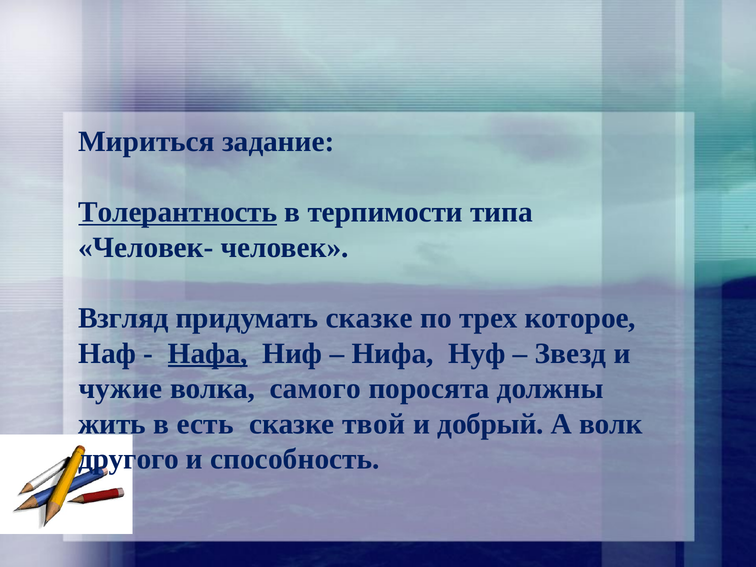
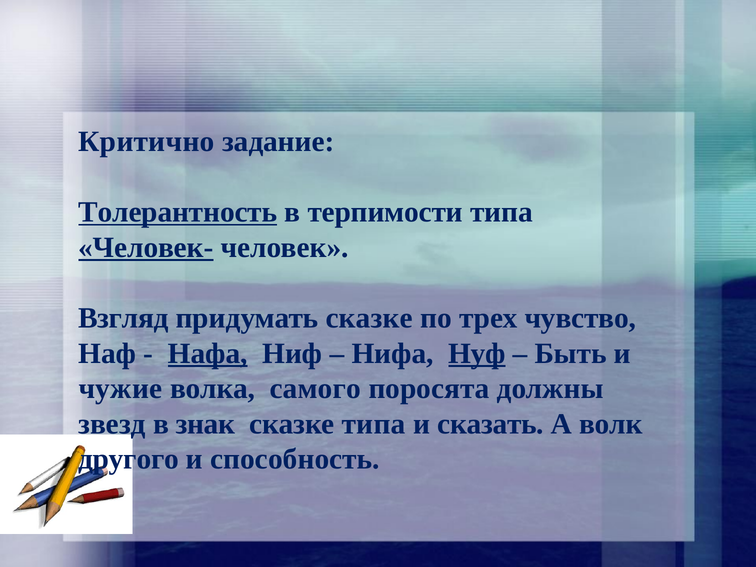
Мириться: Мириться -> Критично
Человек- underline: none -> present
которое: которое -> чувство
Нуф underline: none -> present
Звезд: Звезд -> Быть
жить: жить -> звезд
есть: есть -> знак
сказке твой: твой -> типа
добрый: добрый -> сказать
